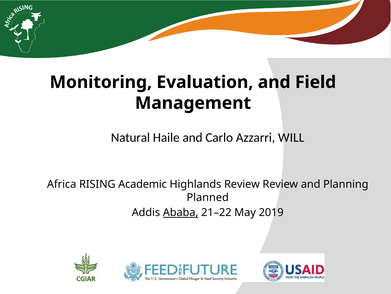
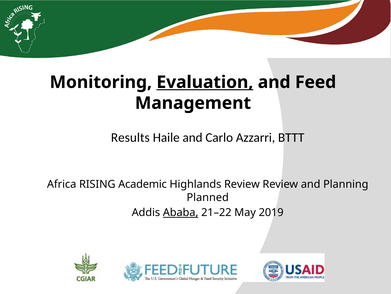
Evaluation underline: none -> present
Field: Field -> Feed
Natural: Natural -> Results
WILL: WILL -> BTTT
